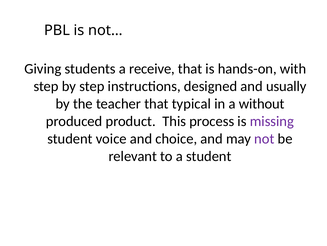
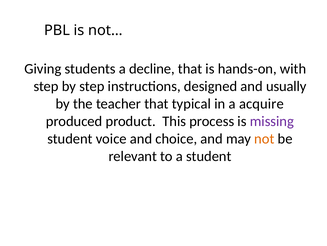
receive: receive -> decline
without: without -> acquire
not colour: purple -> orange
